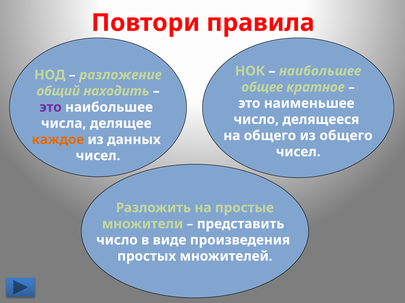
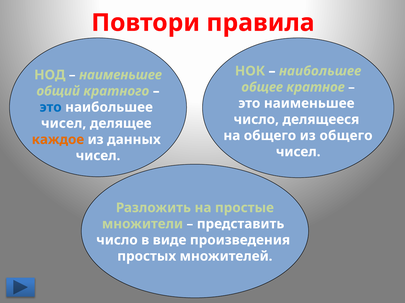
разложение at (120, 75): разложение -> наименьшее
находить: находить -> кратного
это at (51, 107) colour: purple -> blue
числа at (64, 124): числа -> чисел
